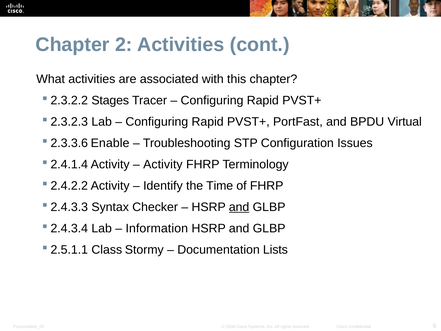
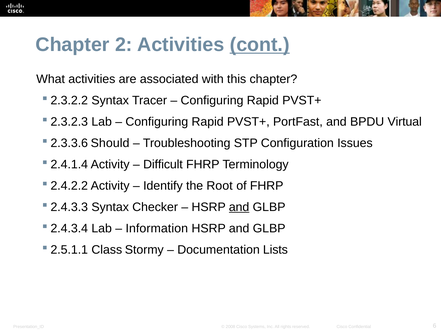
cont underline: none -> present
Stages at (110, 100): Stages -> Syntax
Enable: Enable -> Should
Activity at (163, 164): Activity -> Difficult
Time: Time -> Root
